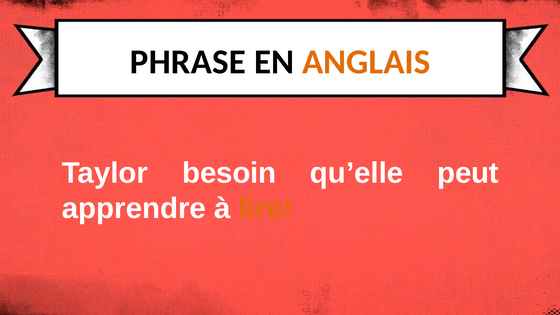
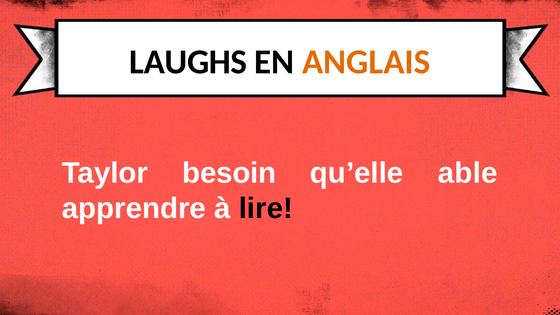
PHRASE: PHRASE -> LAUGHS
peut: peut -> able
lire colour: orange -> black
